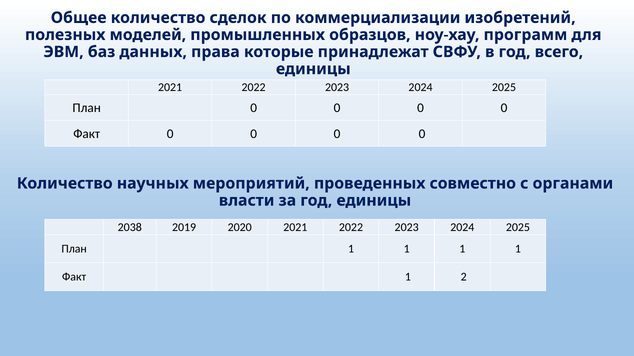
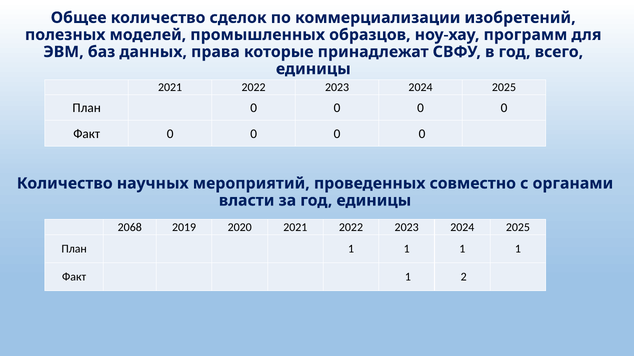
2038: 2038 -> 2068
